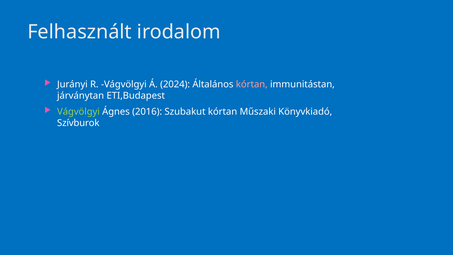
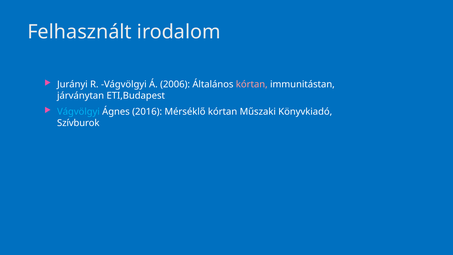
2024: 2024 -> 2006
Vágvölgyi at (78, 112) colour: light green -> light blue
Szubakut: Szubakut -> Mérséklő
